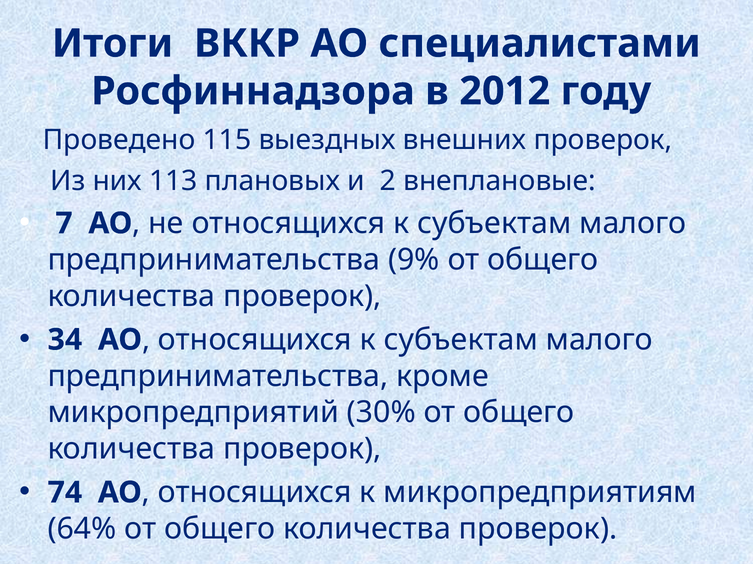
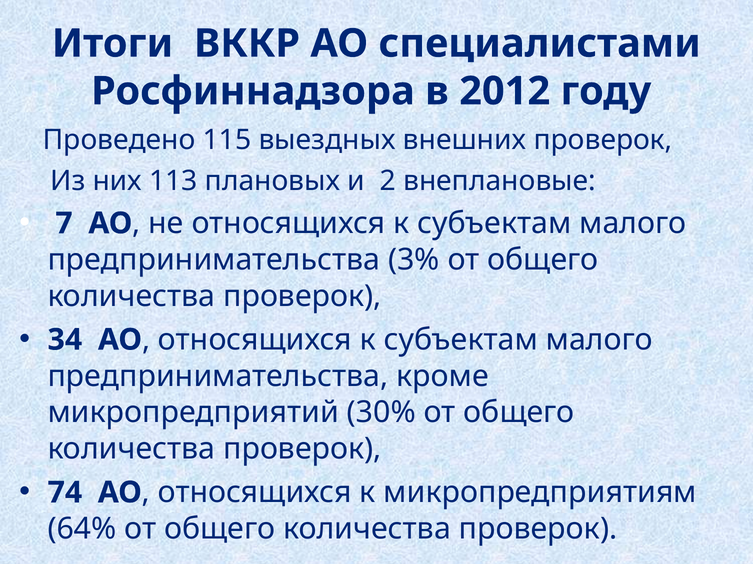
9%: 9% -> 3%
